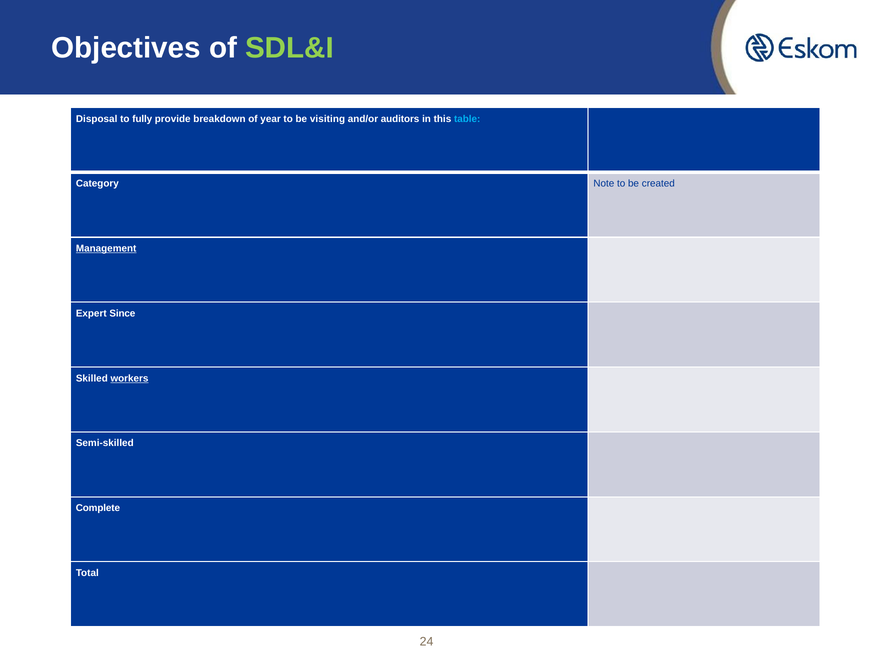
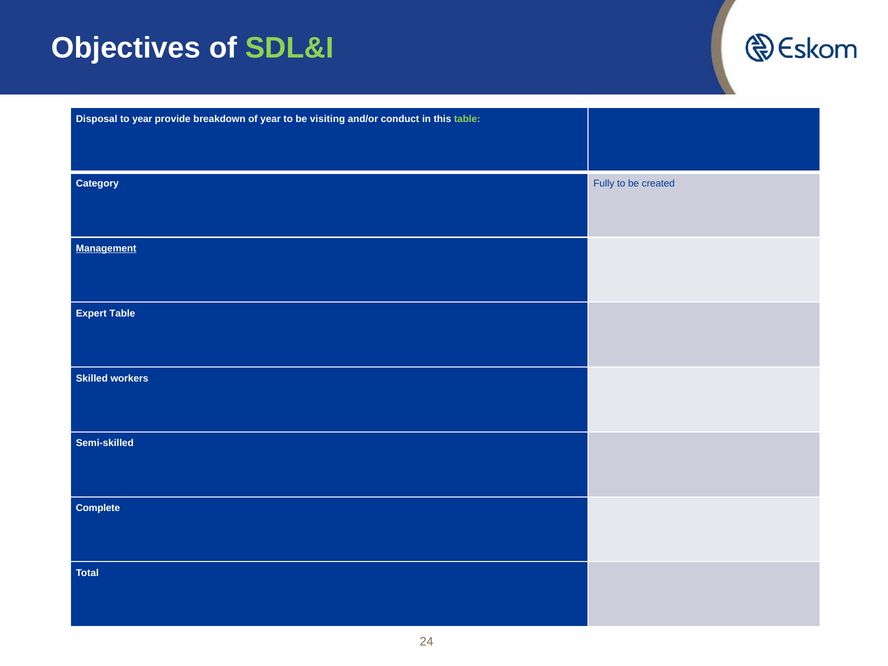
to fully: fully -> year
auditors: auditors -> conduct
table at (467, 119) colour: light blue -> light green
Note: Note -> Fully
Expert Since: Since -> Table
workers underline: present -> none
